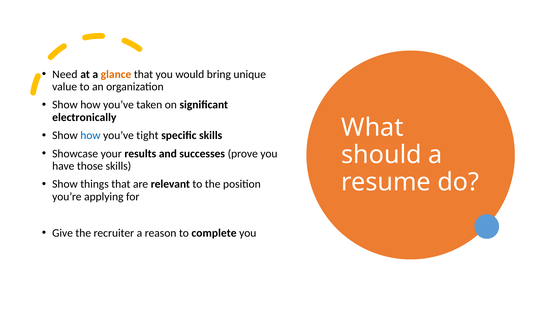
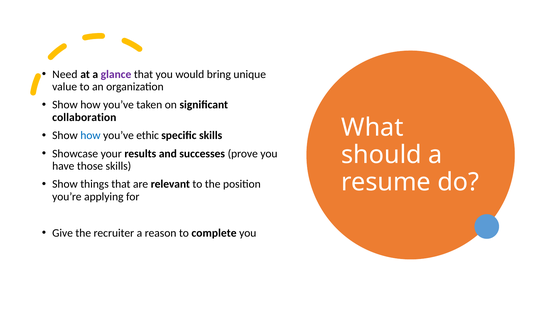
glance colour: orange -> purple
electronically: electronically -> collaboration
tight: tight -> ethic
